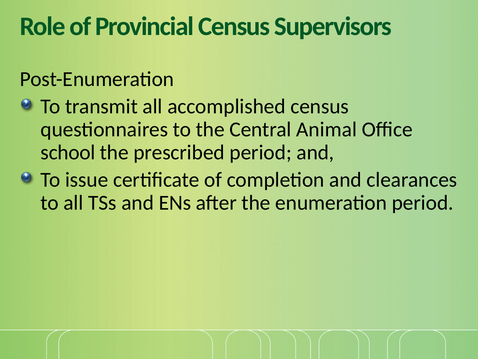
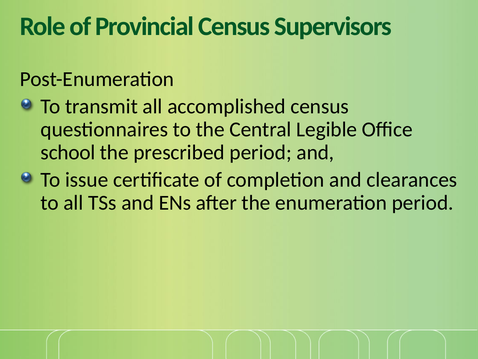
Animal: Animal -> Legible
